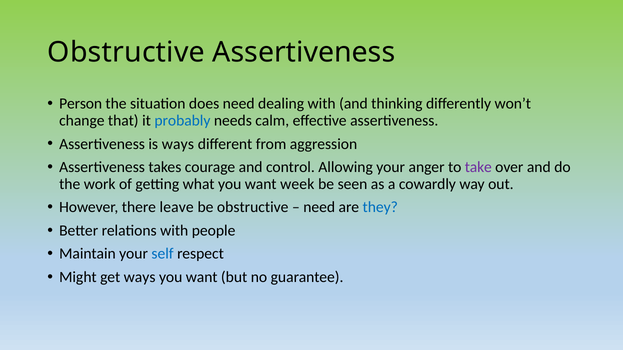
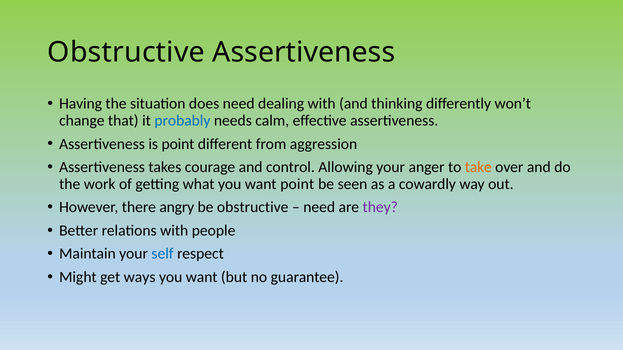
Person: Person -> Having
is ways: ways -> point
take colour: purple -> orange
want week: week -> point
leave: leave -> angry
they colour: blue -> purple
